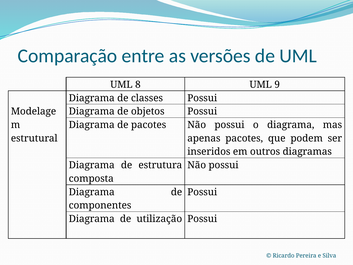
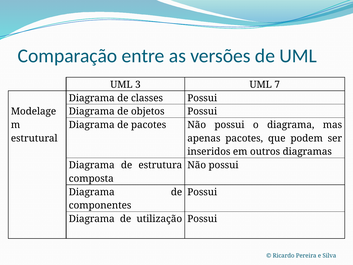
8: 8 -> 3
9: 9 -> 7
